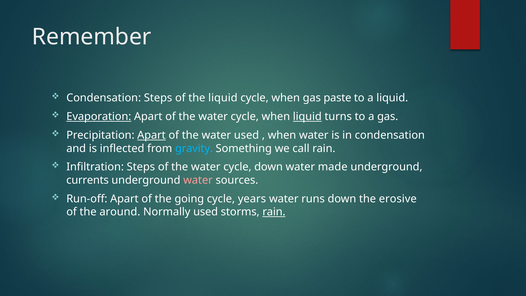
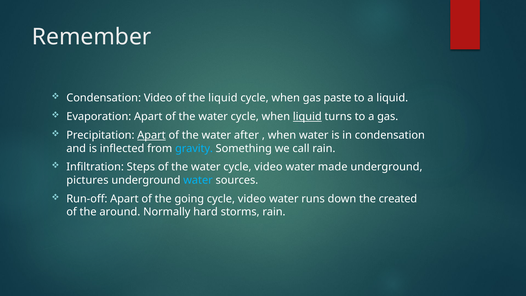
Condensation Steps: Steps -> Video
Evaporation underline: present -> none
water used: used -> after
water cycle down: down -> video
currents: currents -> pictures
water at (198, 180) colour: pink -> light blue
years at (252, 199): years -> video
erosive: erosive -> created
Normally used: used -> hard
rain at (274, 212) underline: present -> none
